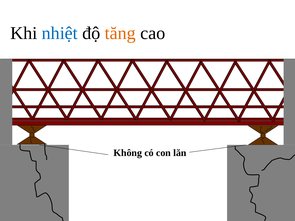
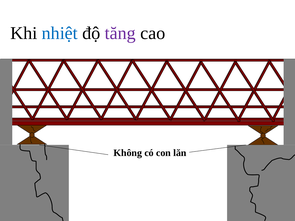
tăng colour: orange -> purple
